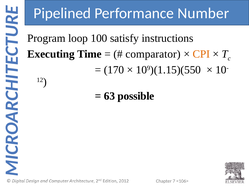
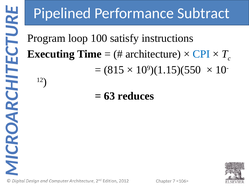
Number: Number -> Subtract
comparator: comparator -> architecture
CPI colour: orange -> blue
170: 170 -> 815
possible: possible -> reduces
